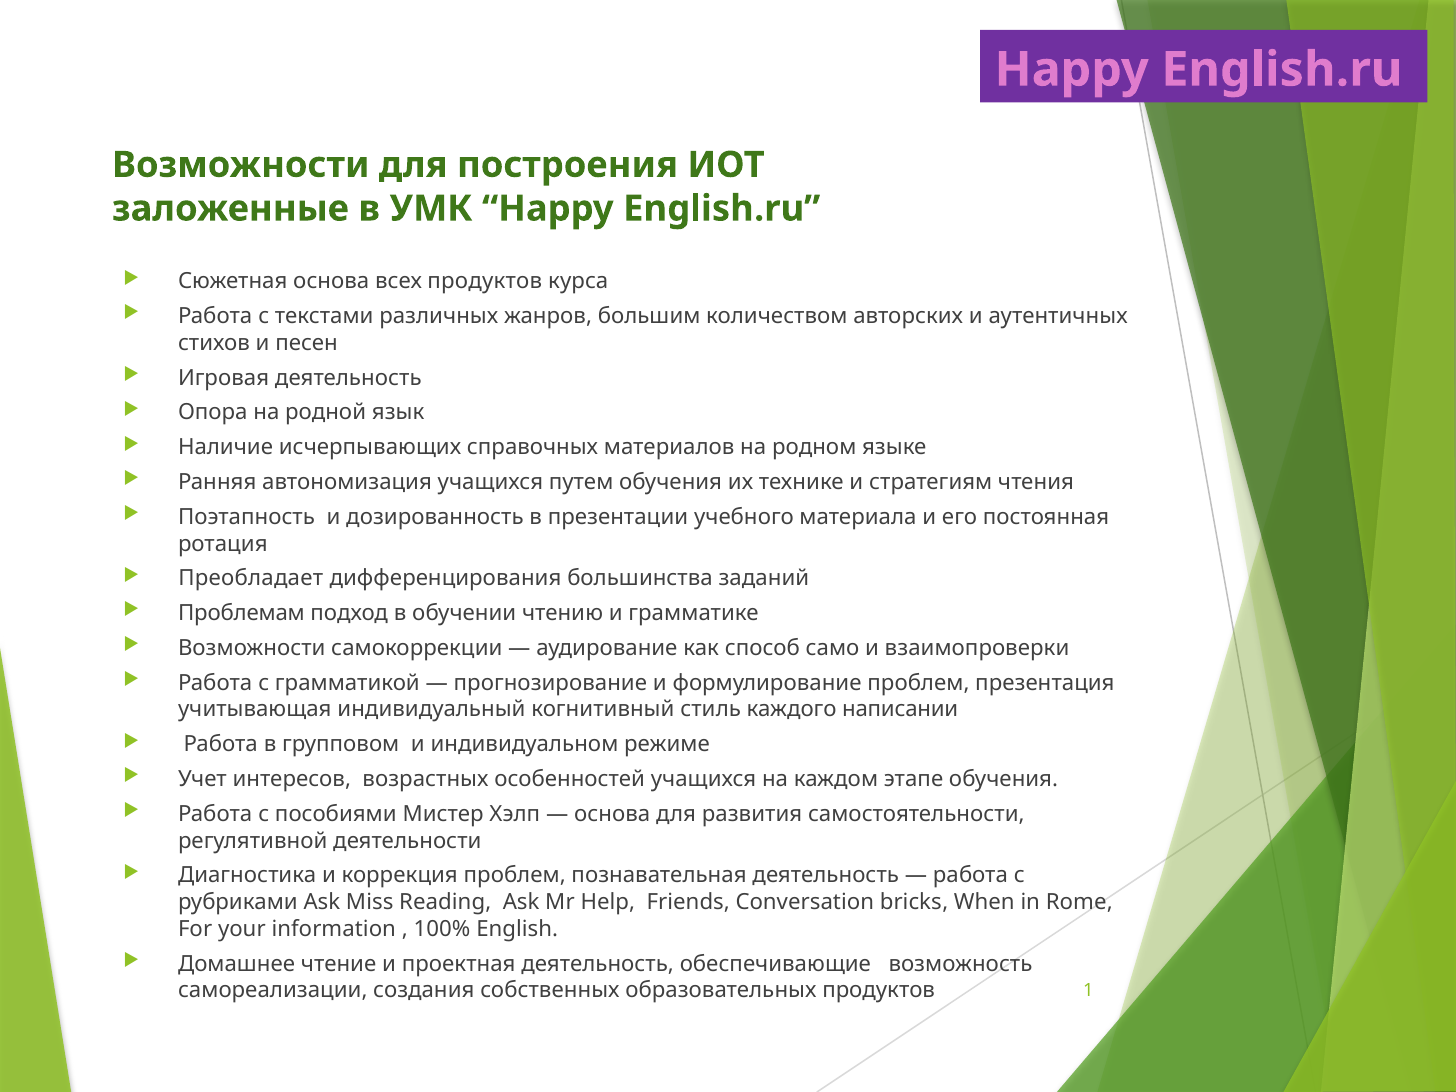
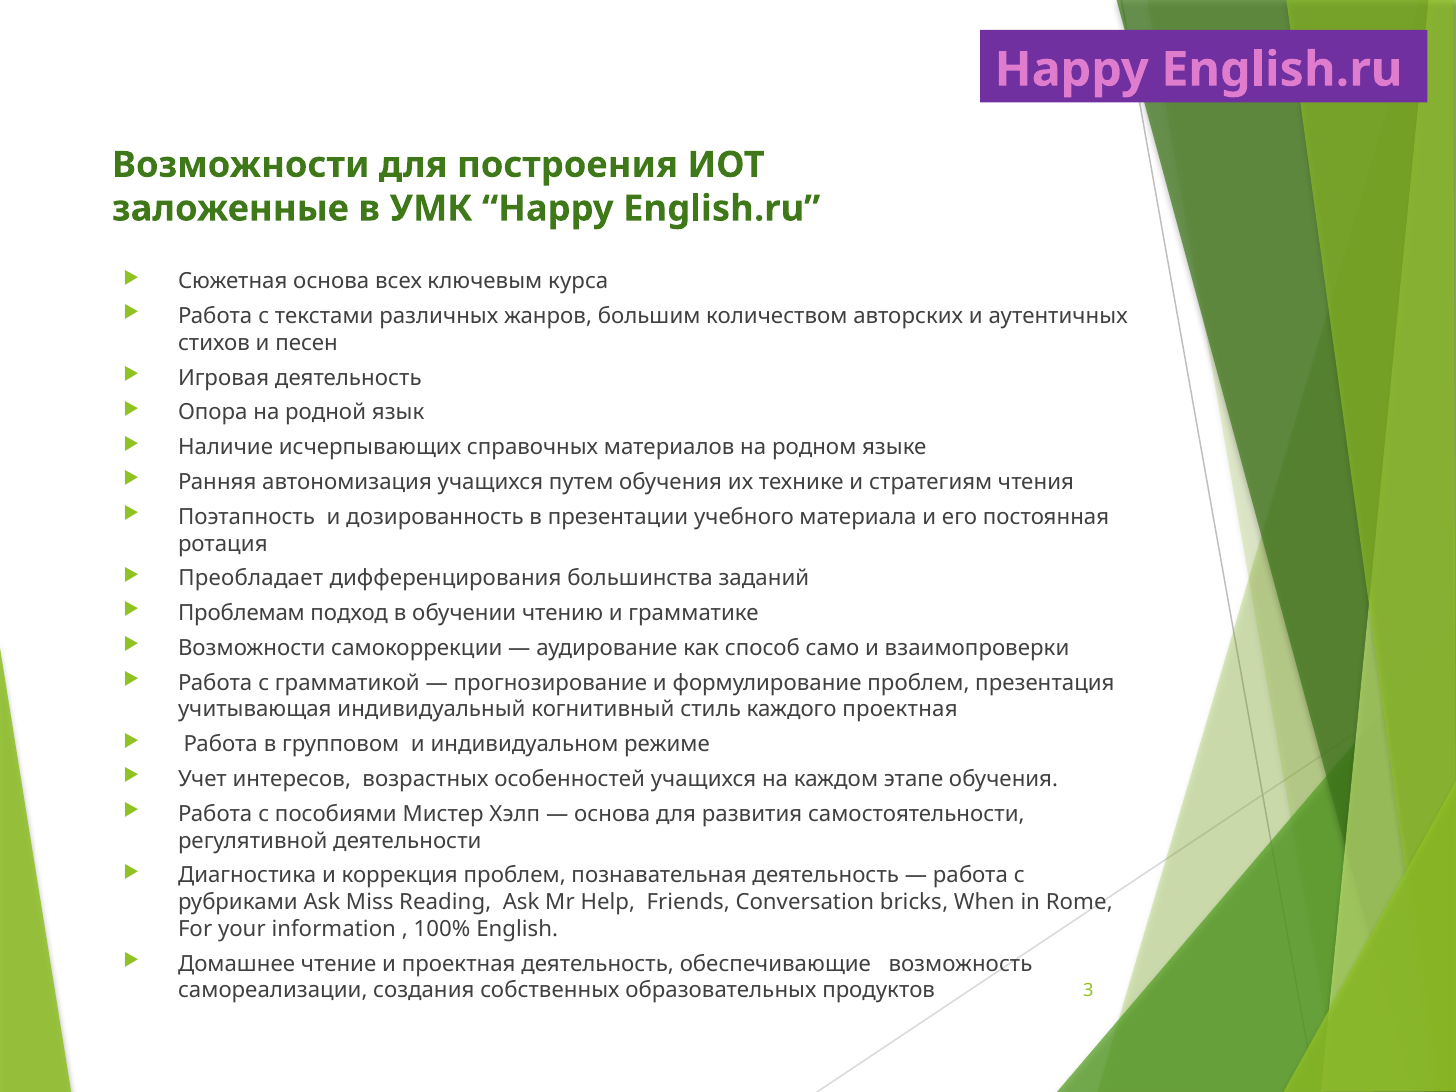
всех продуктов: продуктов -> ключевым
каждого написании: написании -> проектная
1: 1 -> 3
